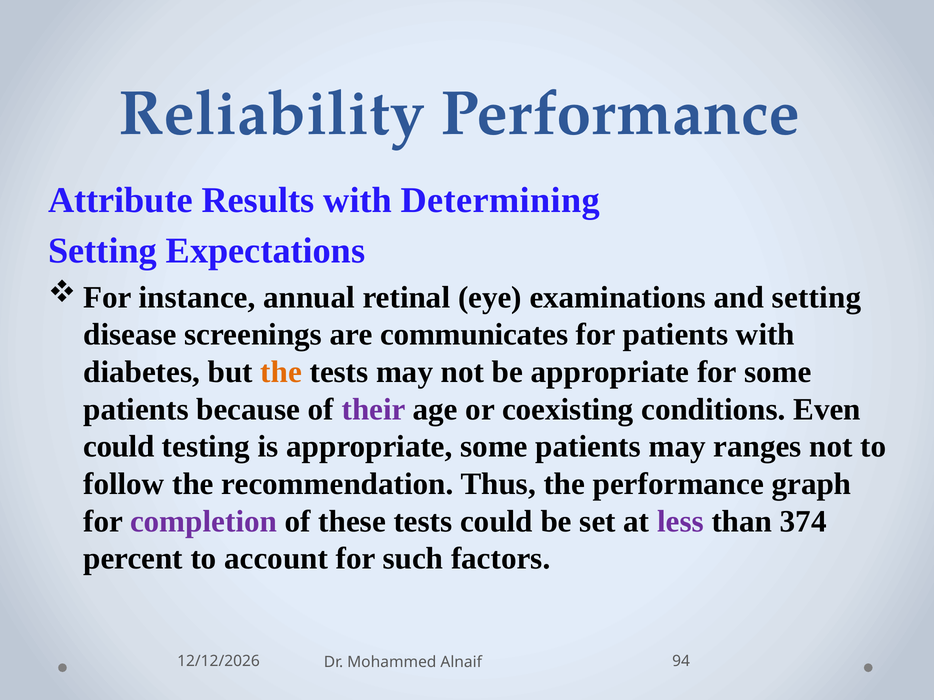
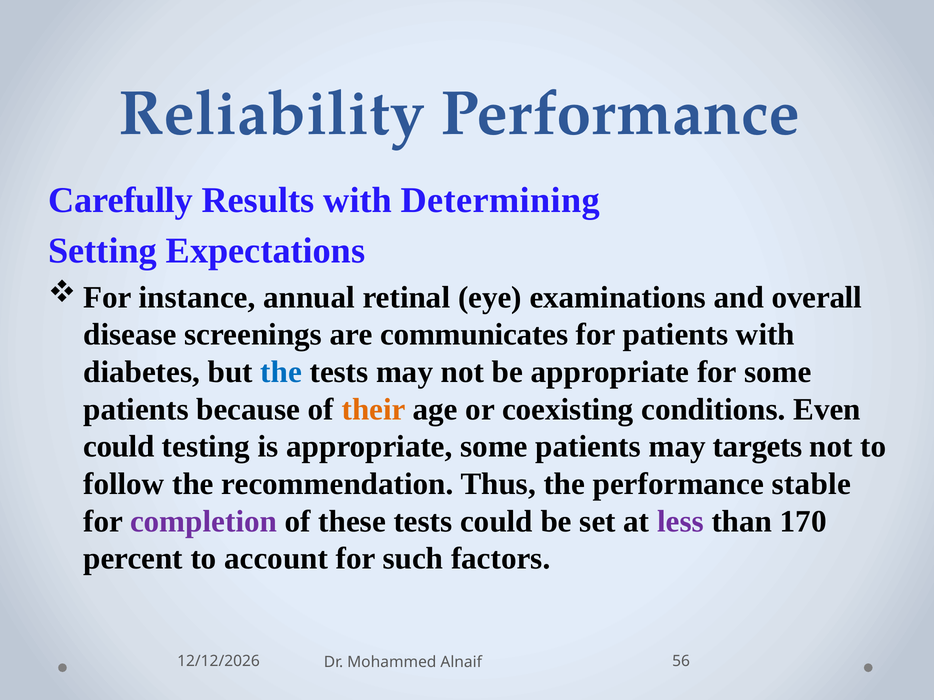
Attribute: Attribute -> Carefully
and setting: setting -> overall
the at (281, 372) colour: orange -> blue
their colour: purple -> orange
ranges: ranges -> targets
graph: graph -> stable
374: 374 -> 170
94: 94 -> 56
